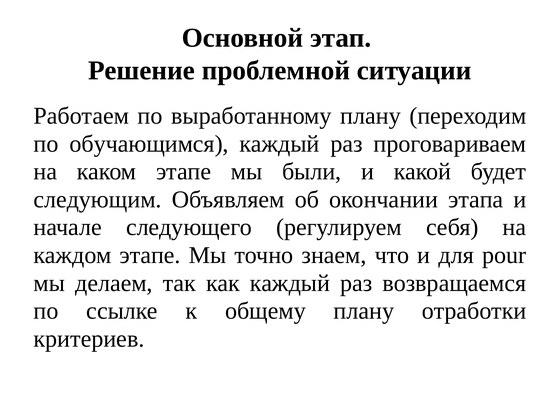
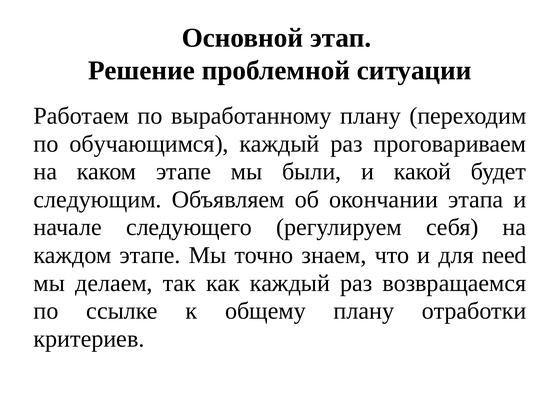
pour: pour -> need
